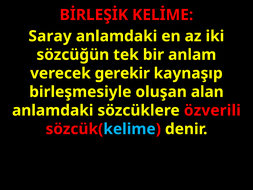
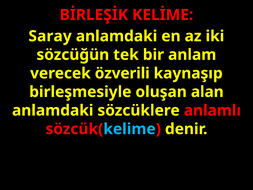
gerekir: gerekir -> özverili
özverili: özverili -> anlamlı
